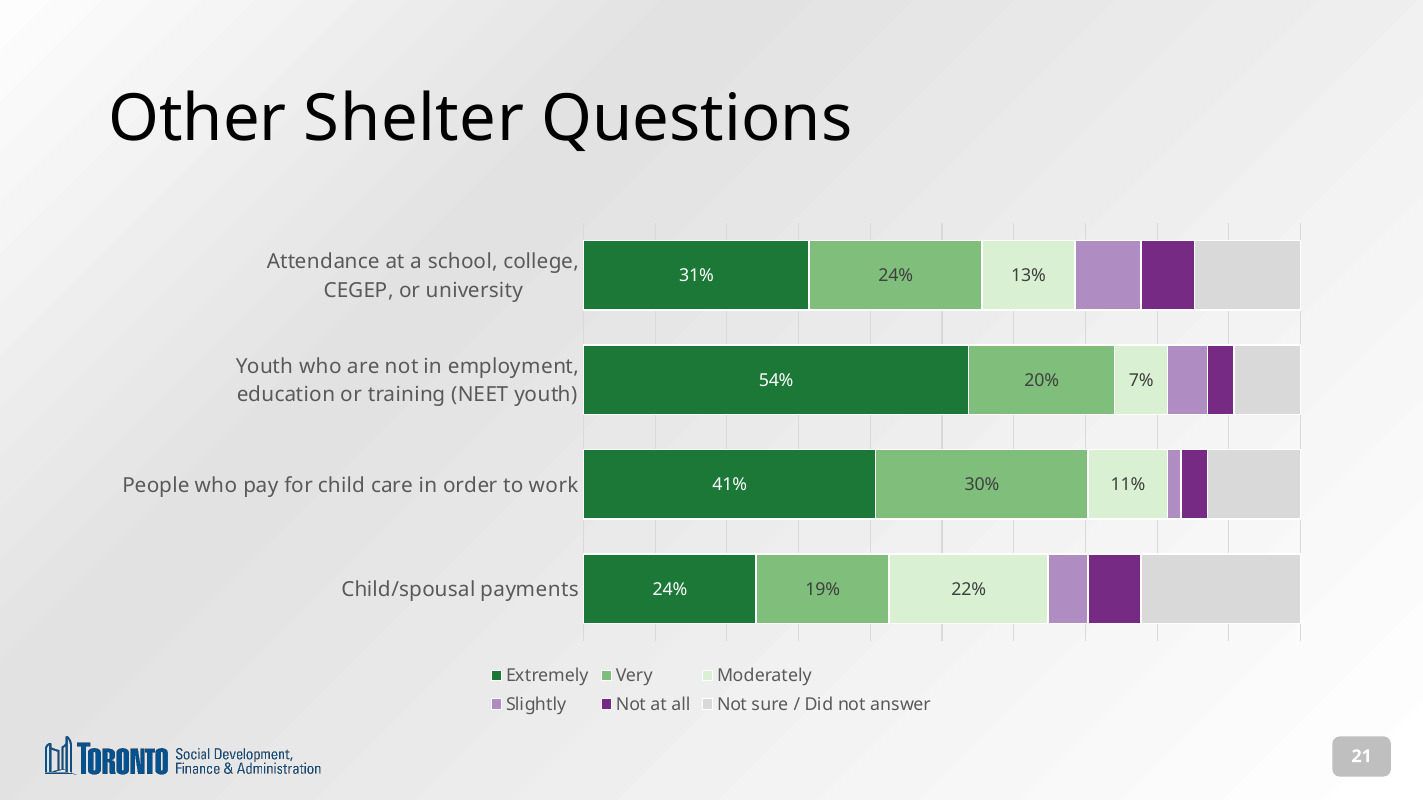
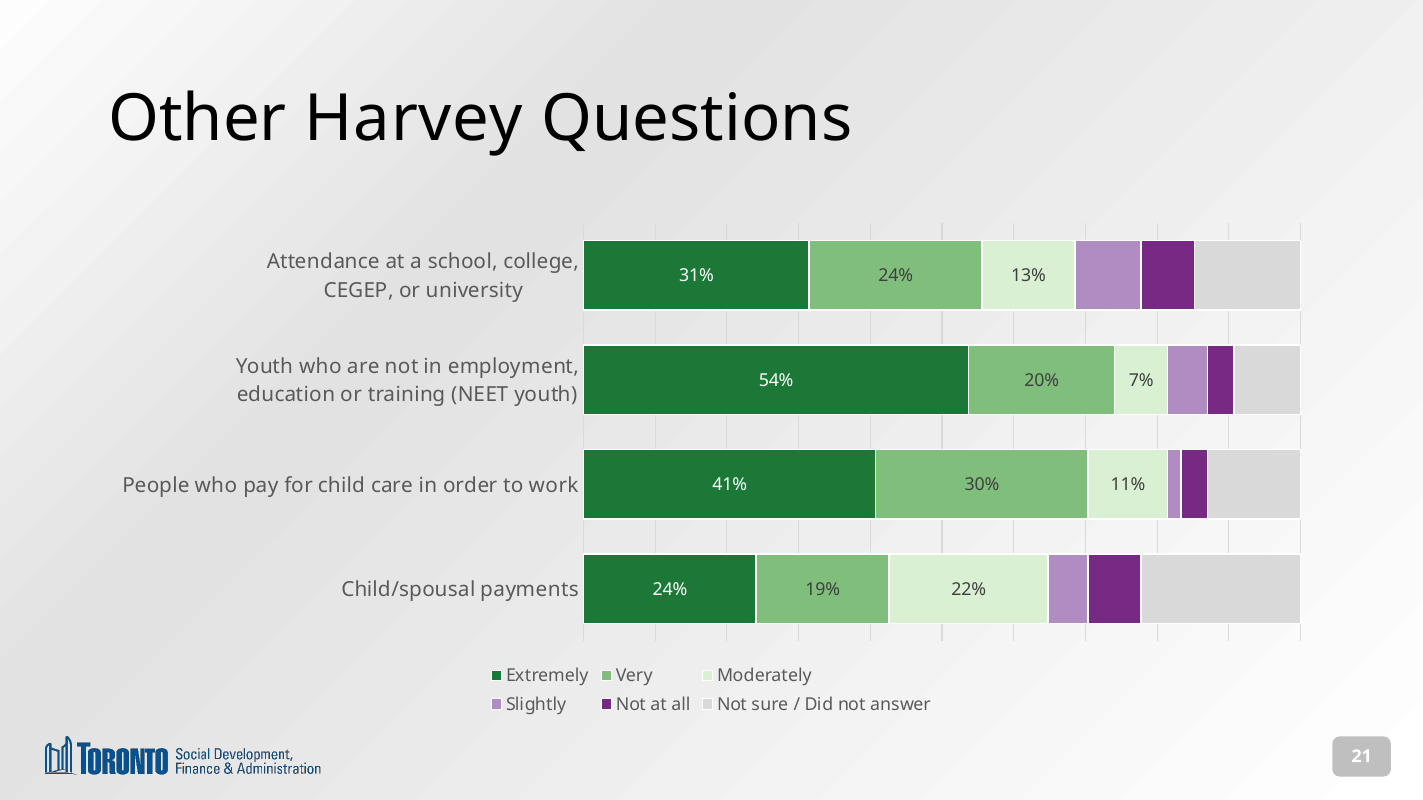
Shelter: Shelter -> Harvey
